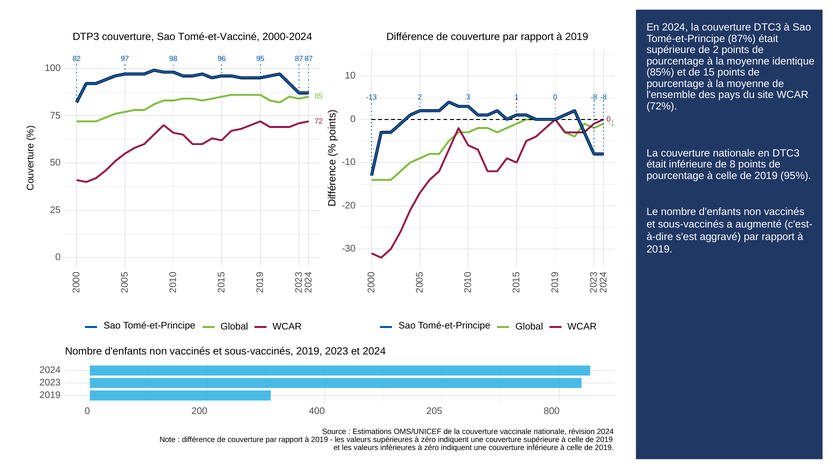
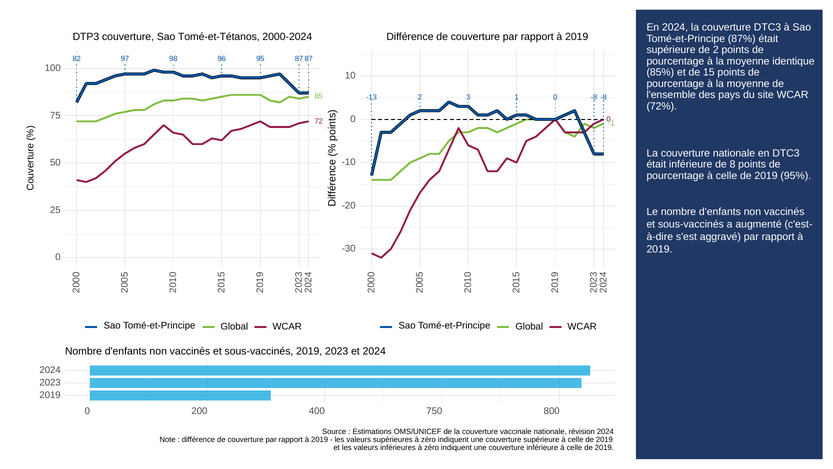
Tomé-et-Vacciné: Tomé-et-Vacciné -> Tomé-et-Tétanos
205: 205 -> 750
